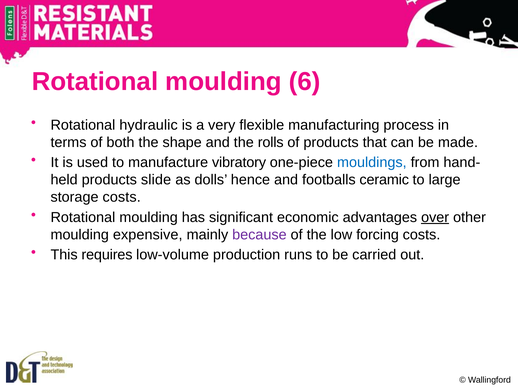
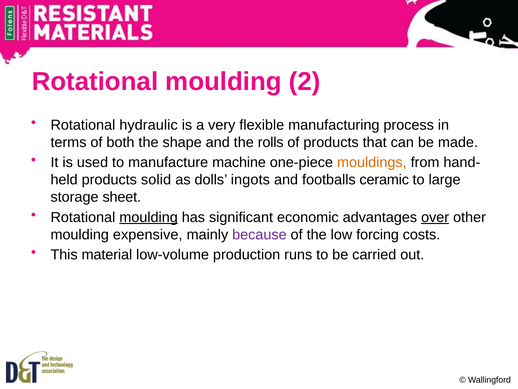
6: 6 -> 2
vibratory: vibratory -> machine
mouldings colour: blue -> orange
slide: slide -> solid
hence: hence -> ingots
storage costs: costs -> sheet
moulding at (149, 217) underline: none -> present
requires: requires -> material
